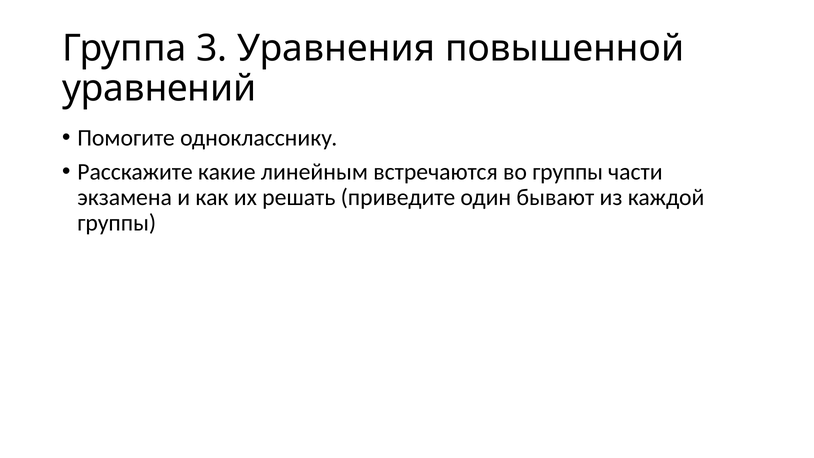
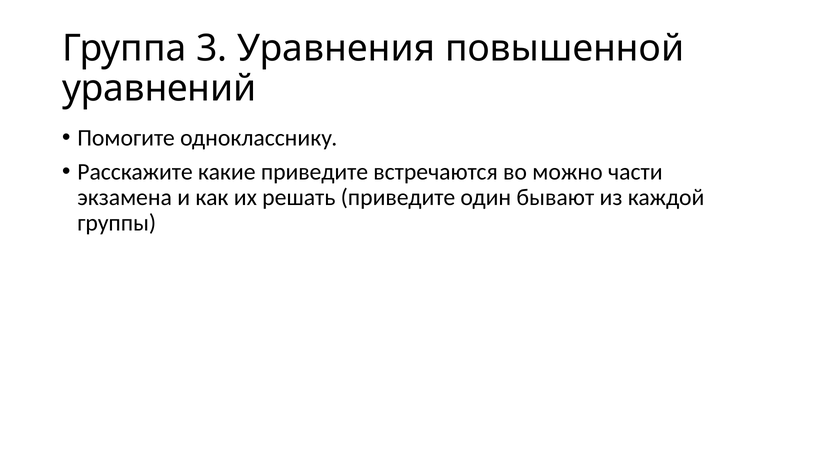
какие линейным: линейным -> приведите
во группы: группы -> можно
